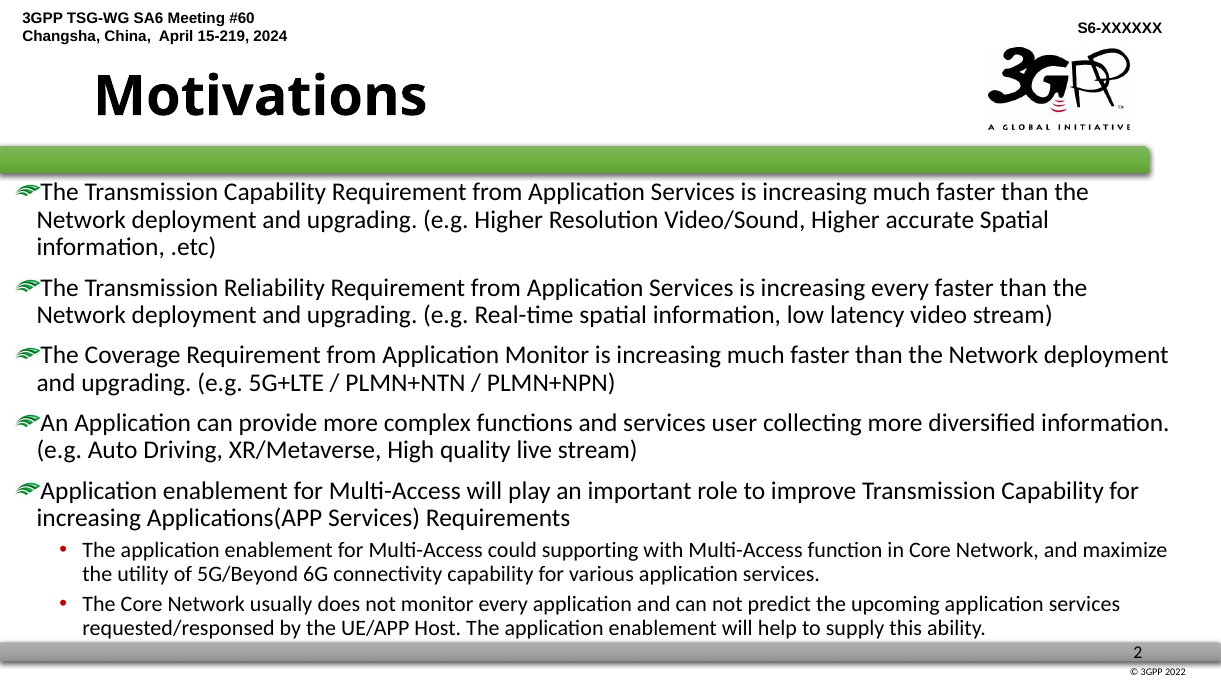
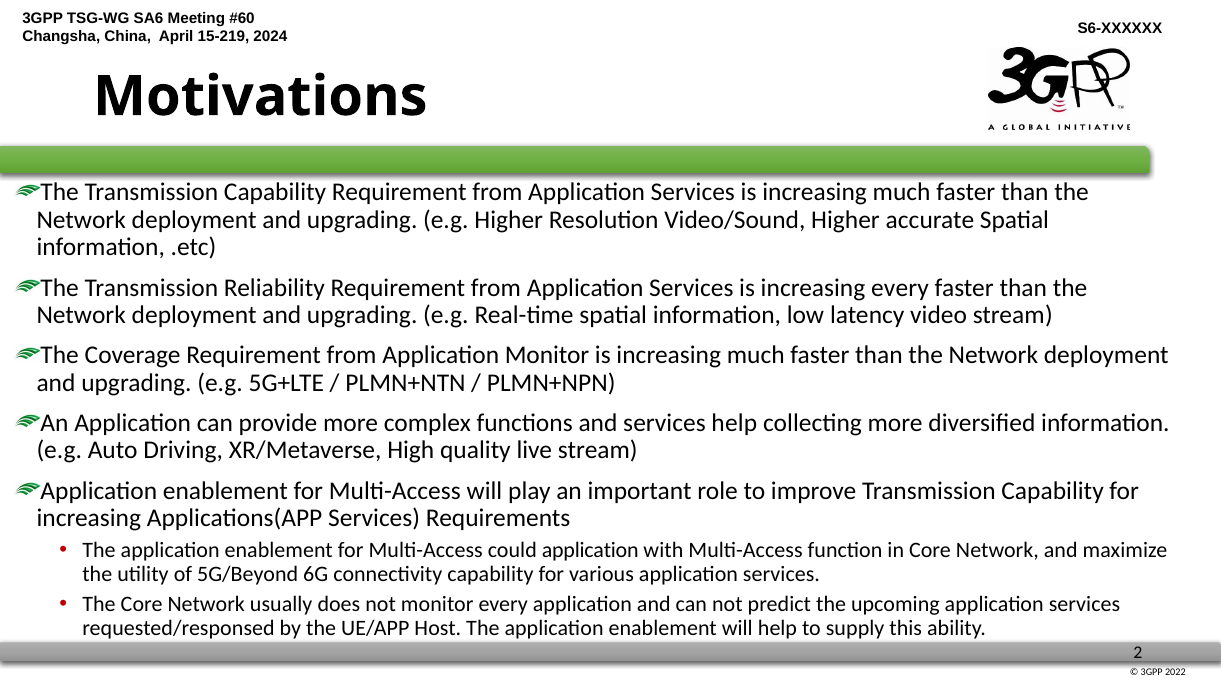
services user: user -> help
could supporting: supporting -> application
